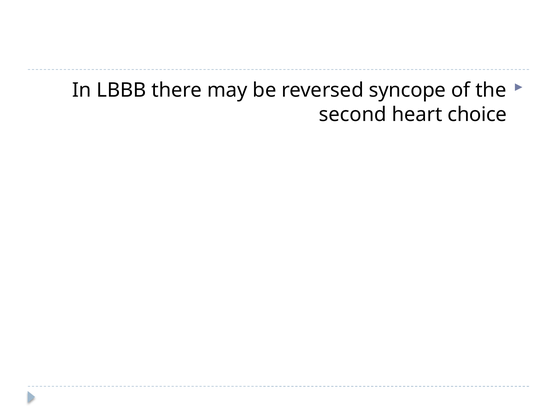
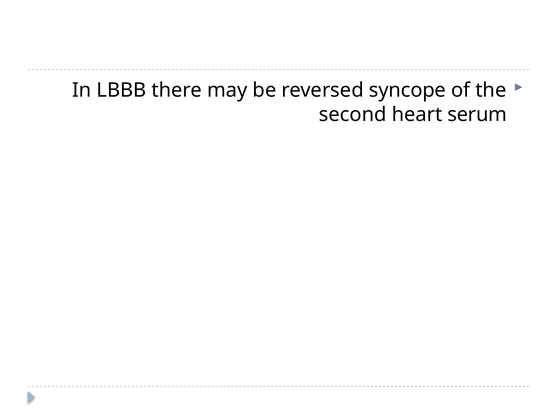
choice: choice -> serum
